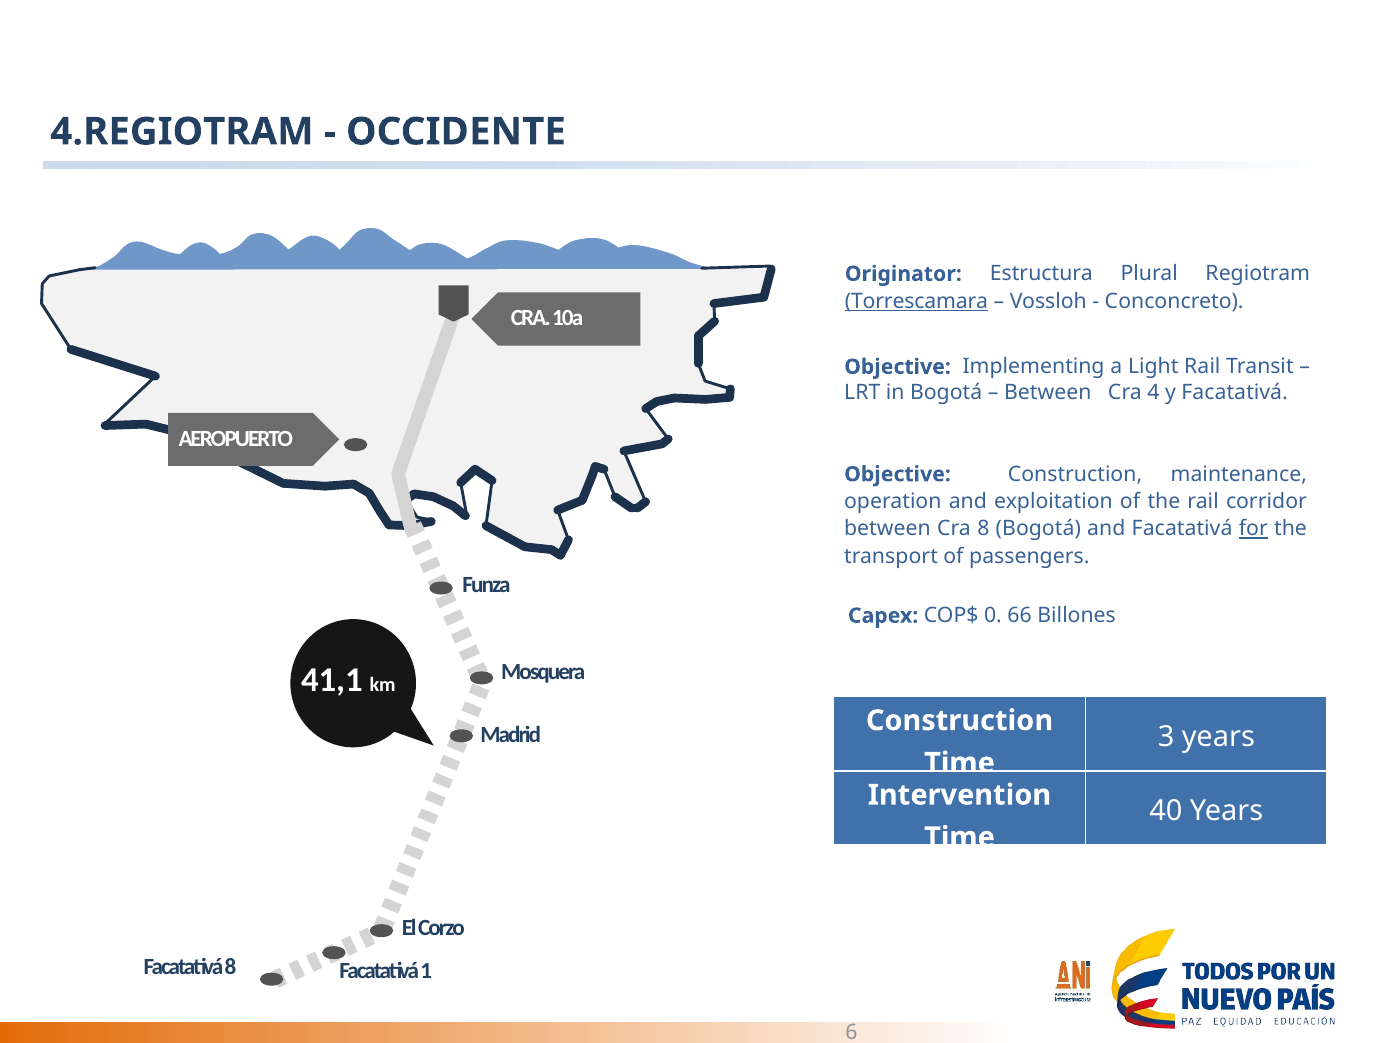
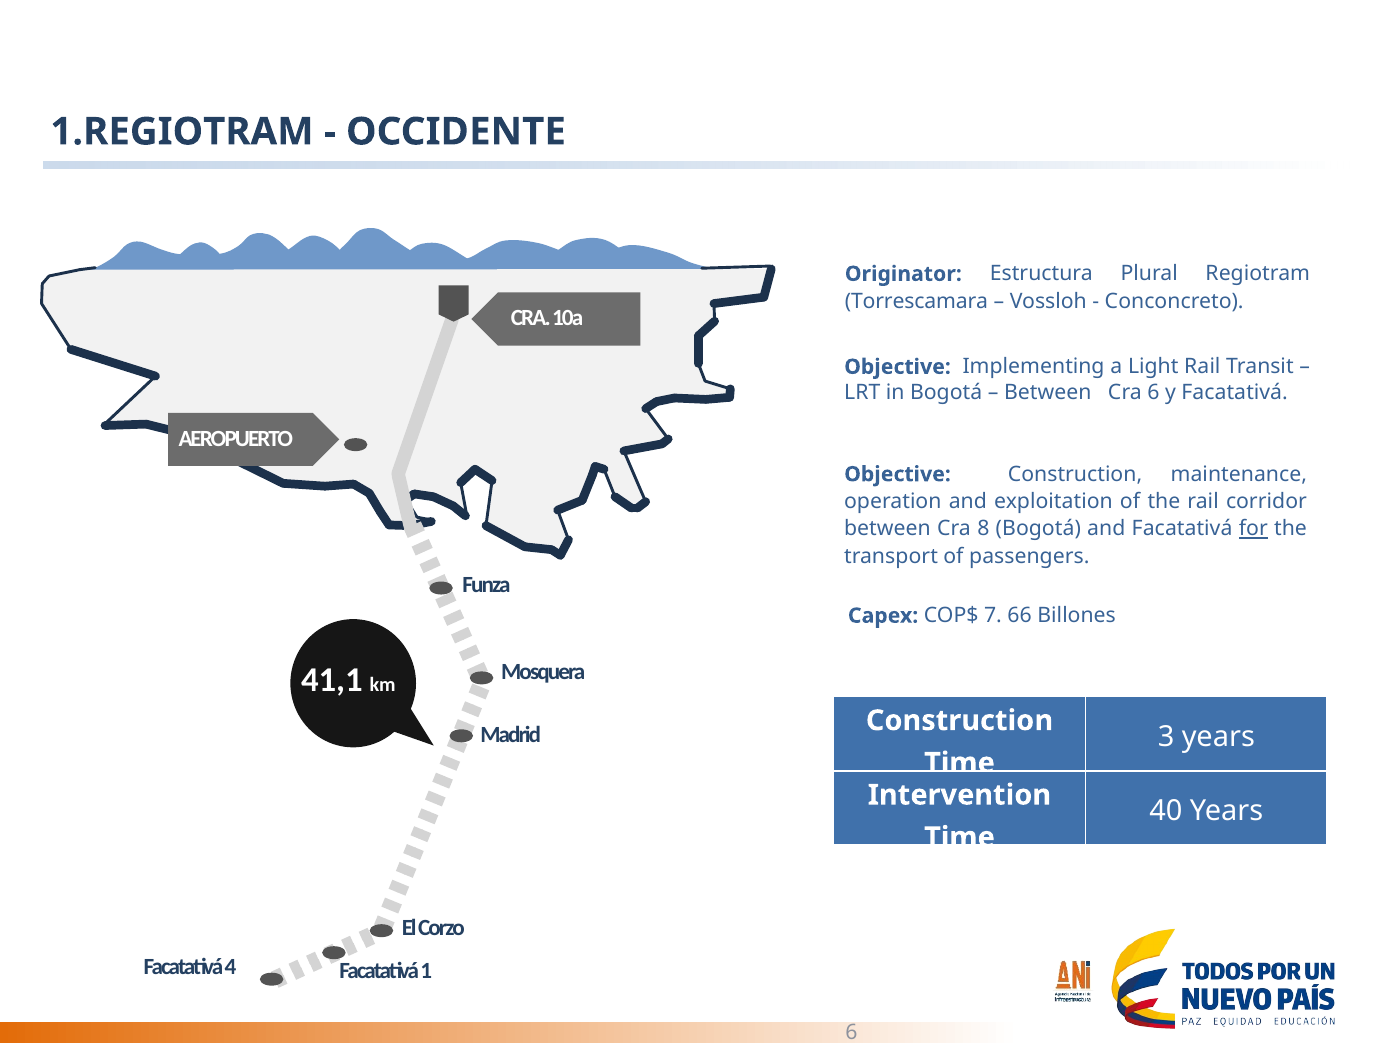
4.REGIOTRAM: 4.REGIOTRAM -> 1.REGIOTRAM
Torrescamara underline: present -> none
Cra 4: 4 -> 6
0: 0 -> 7
Facatativá 8: 8 -> 4
